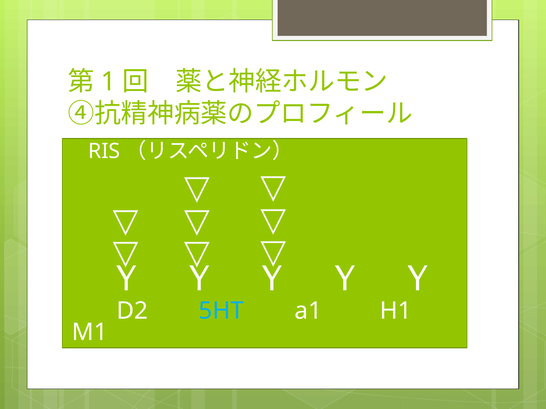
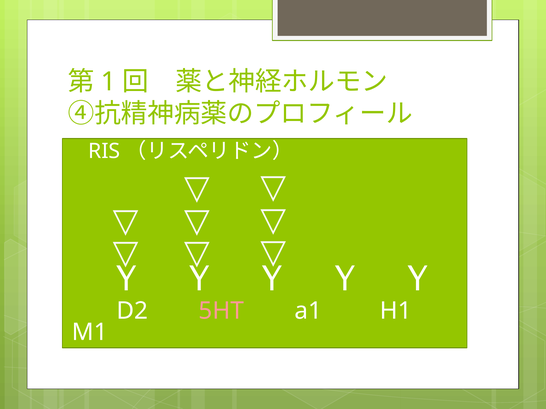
5HT colour: light blue -> pink
